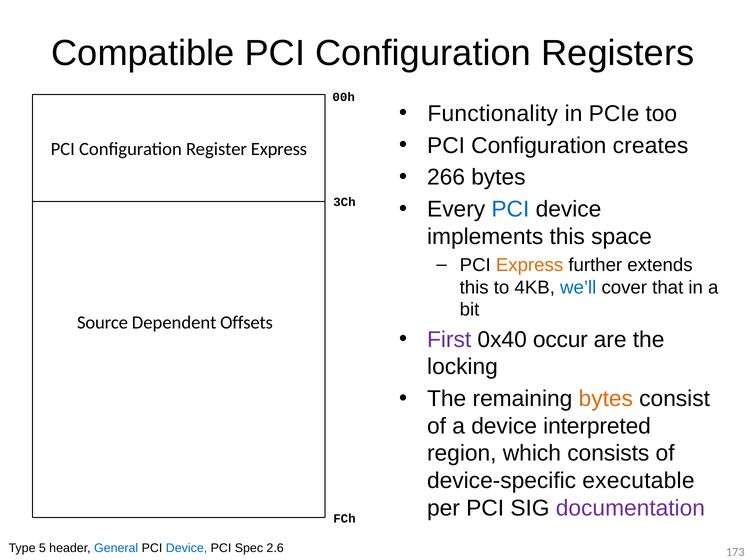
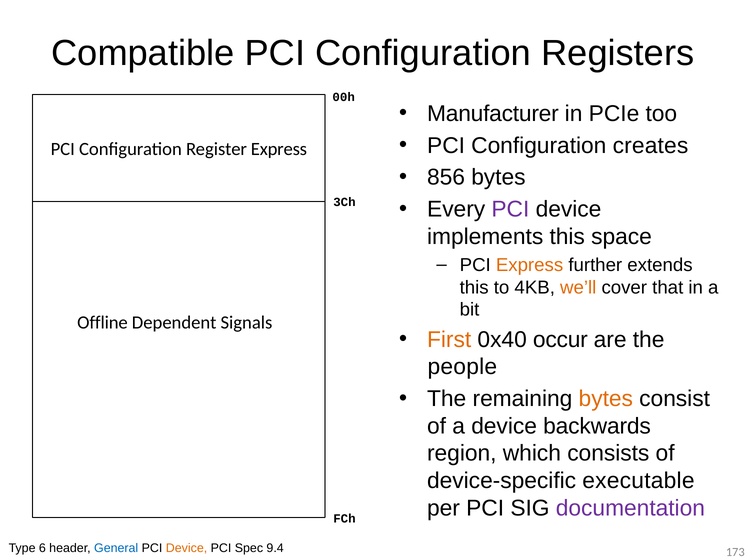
Functionality: Functionality -> Manufacturer
266: 266 -> 856
PCI at (510, 209) colour: blue -> purple
we’ll colour: blue -> orange
Source: Source -> Offline
Offsets: Offsets -> Signals
First colour: purple -> orange
locking: locking -> people
interpreted: interpreted -> backwards
5: 5 -> 6
Device at (187, 548) colour: blue -> orange
2.6: 2.6 -> 9.4
